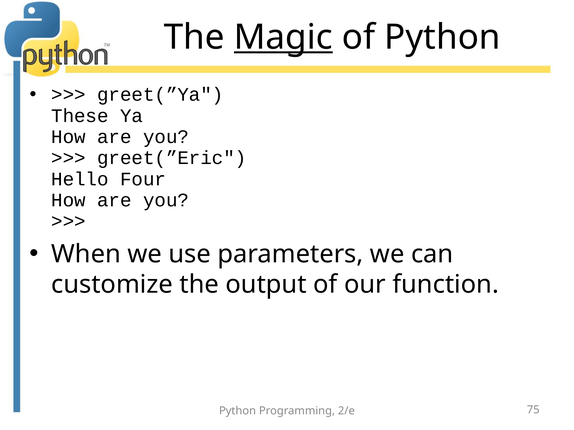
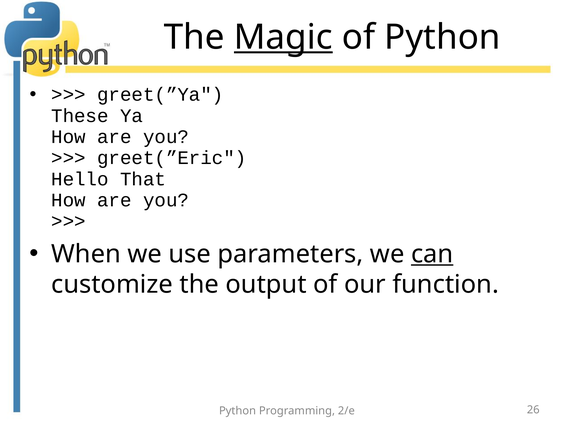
Four: Four -> That
can underline: none -> present
75: 75 -> 26
